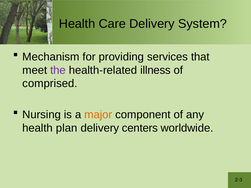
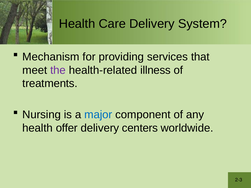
comprised: comprised -> treatments
major colour: orange -> blue
plan: plan -> offer
